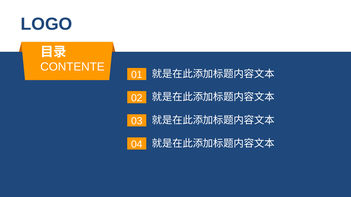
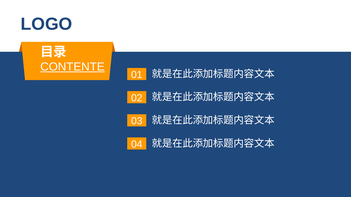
CONTENTE underline: none -> present
